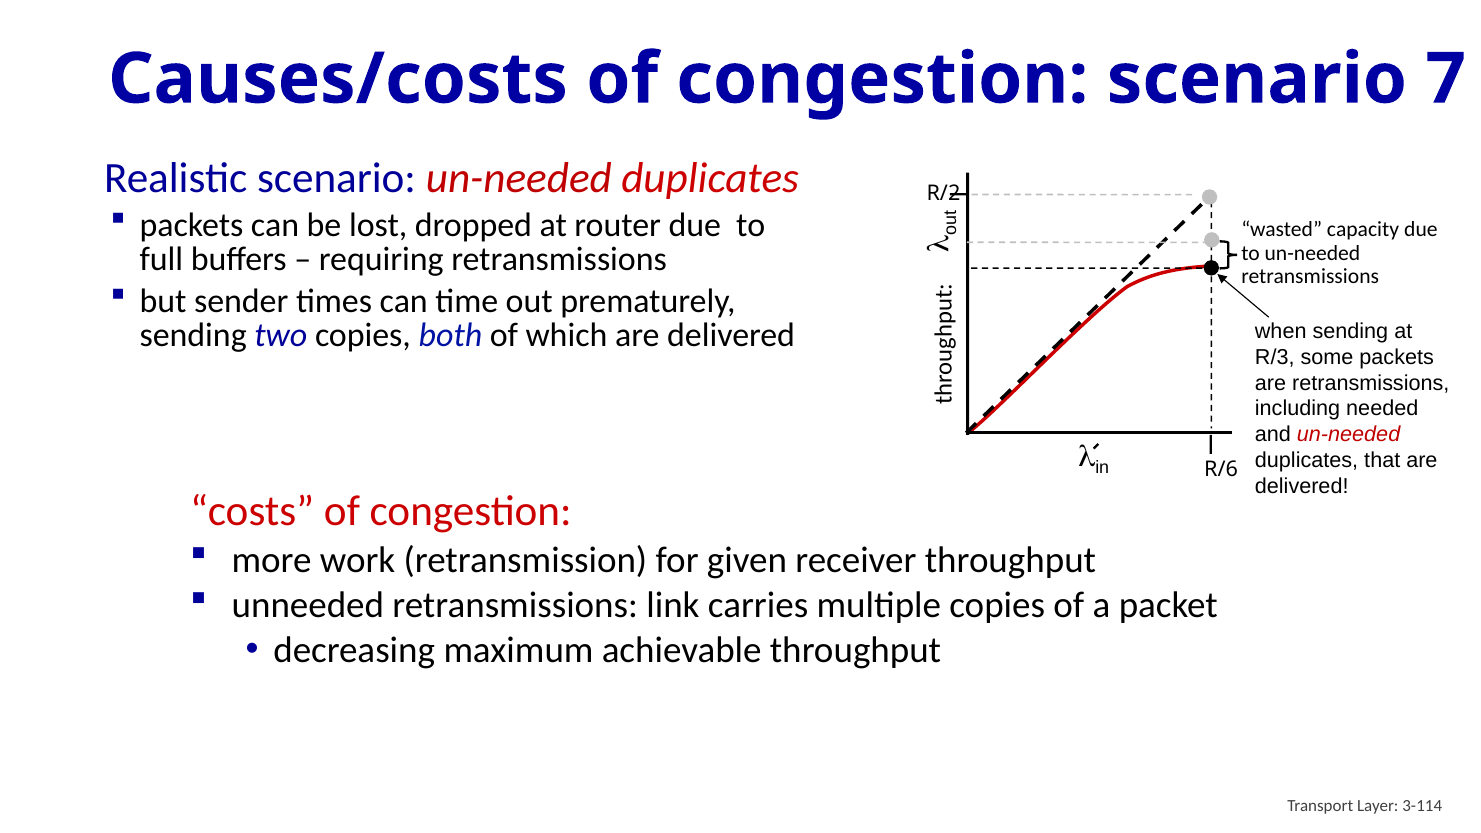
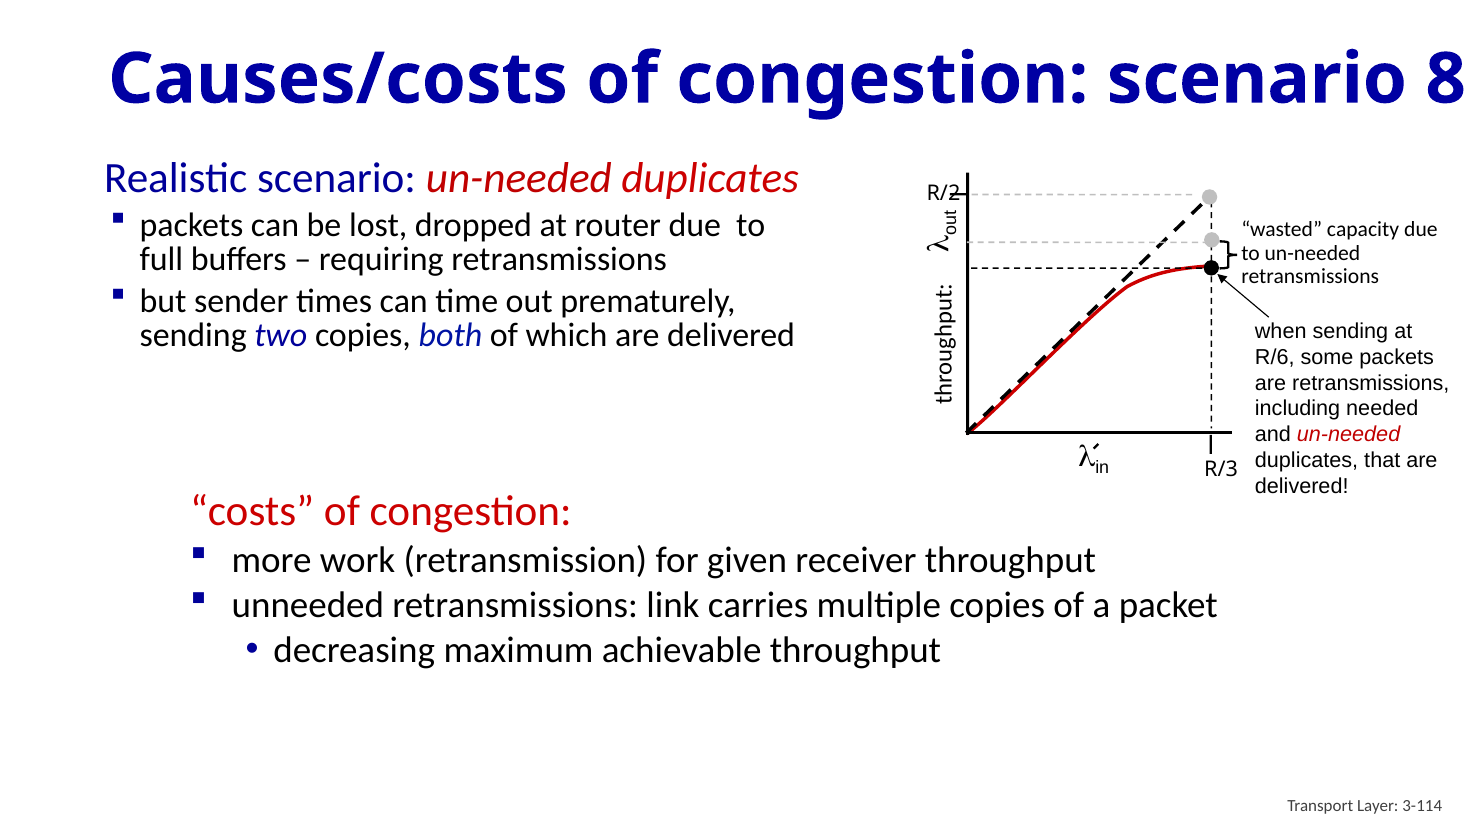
7: 7 -> 8
R/3: R/3 -> R/6
R/6: R/6 -> R/3
